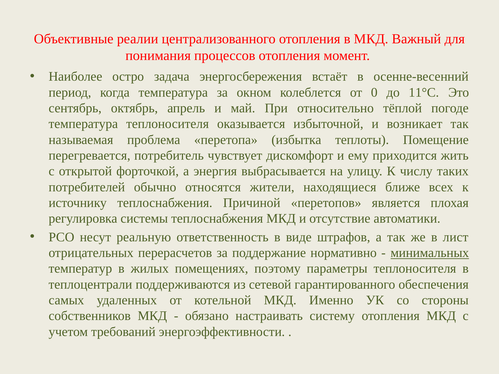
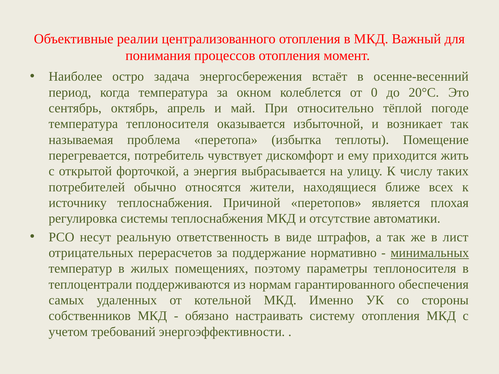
11°С: 11°С -> 20°С
сетевой: сетевой -> нормам
